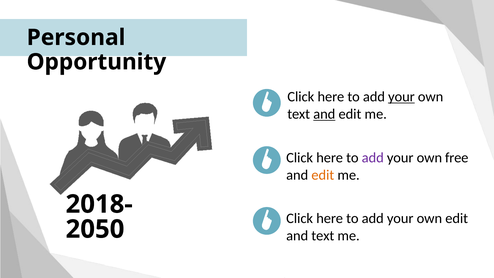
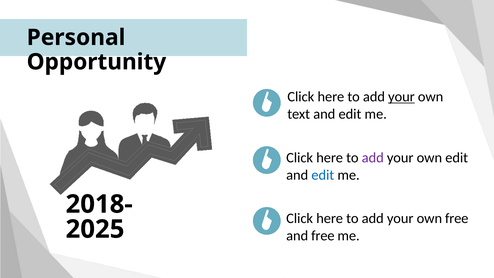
and at (324, 114) underline: present -> none
own free: free -> edit
edit at (323, 175) colour: orange -> blue
own edit: edit -> free
2050: 2050 -> 2025
and text: text -> free
